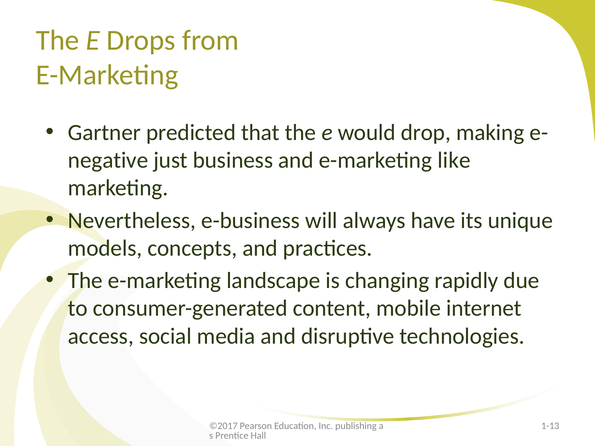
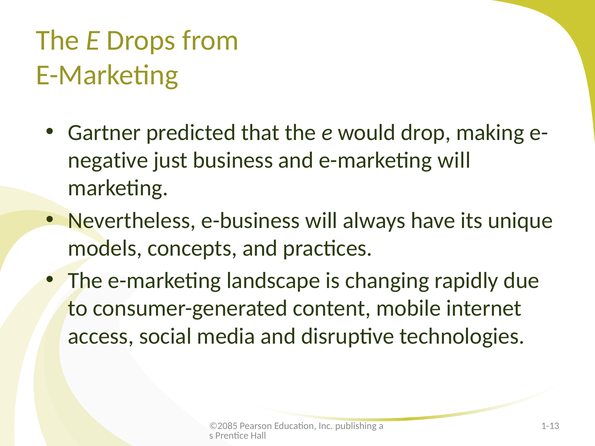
e-marketing like: like -> will
©2017: ©2017 -> ©2085
